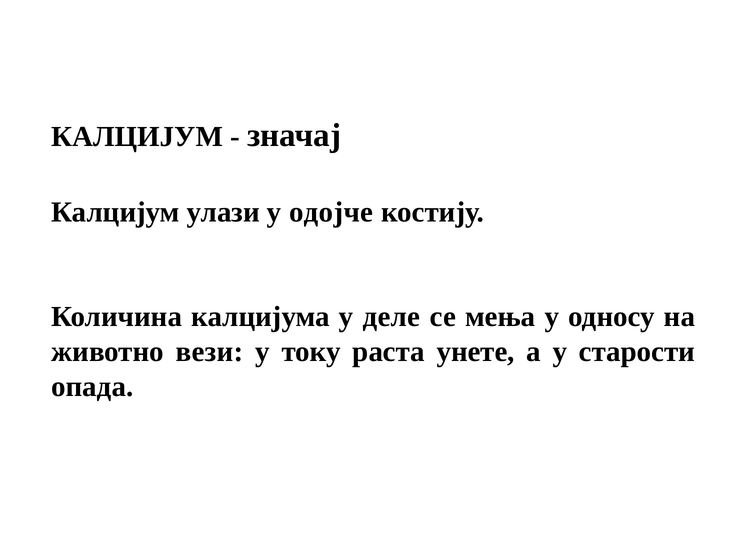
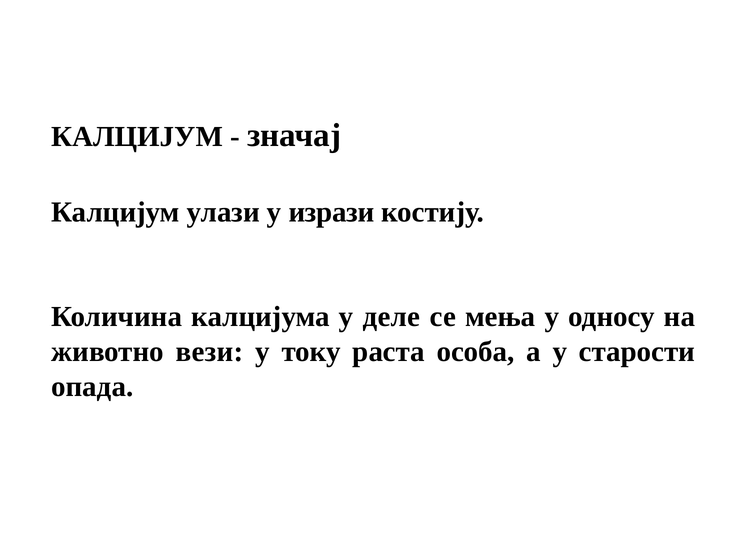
одојче: одојче -> изрази
унете: унете -> особа
